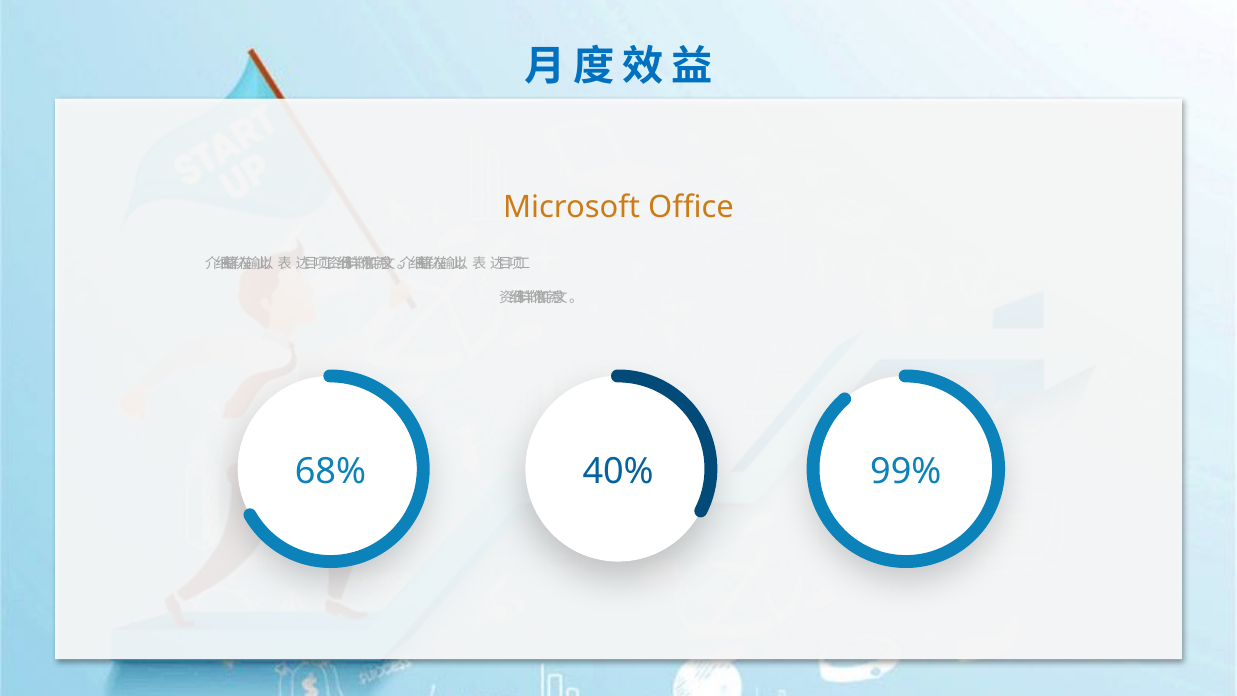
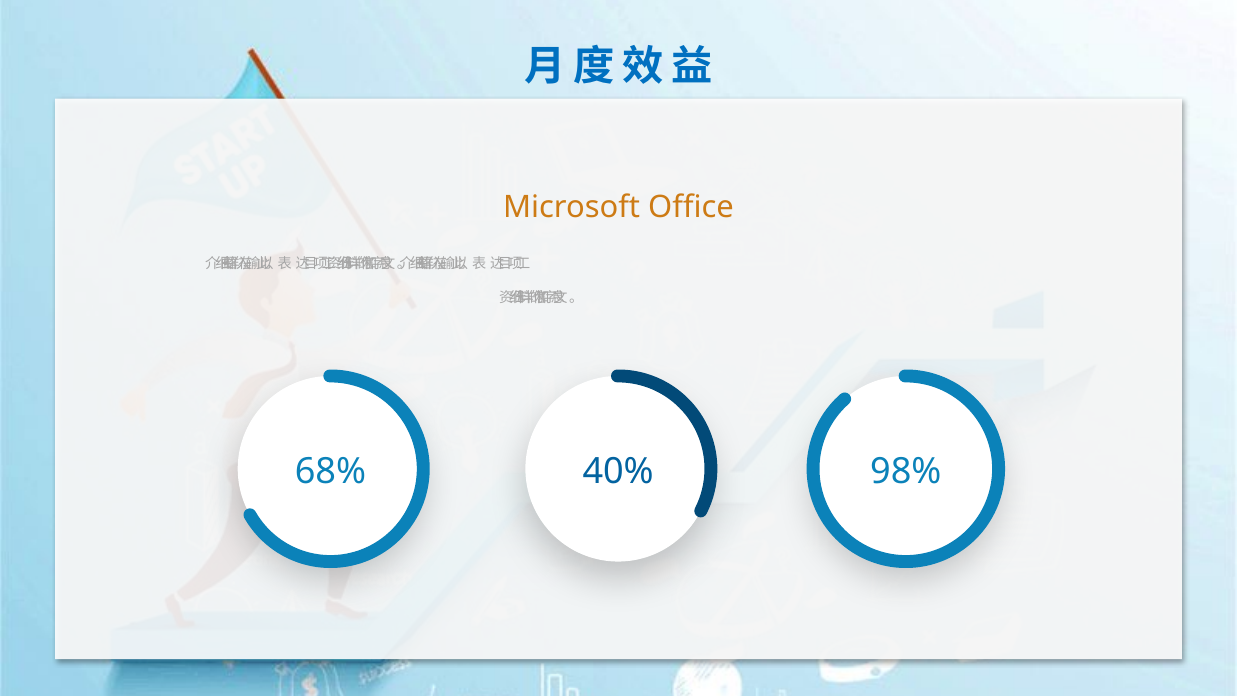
99%: 99% -> 98%
